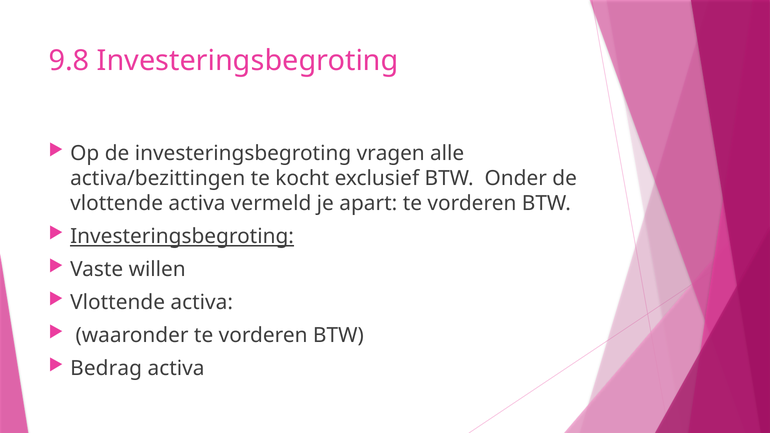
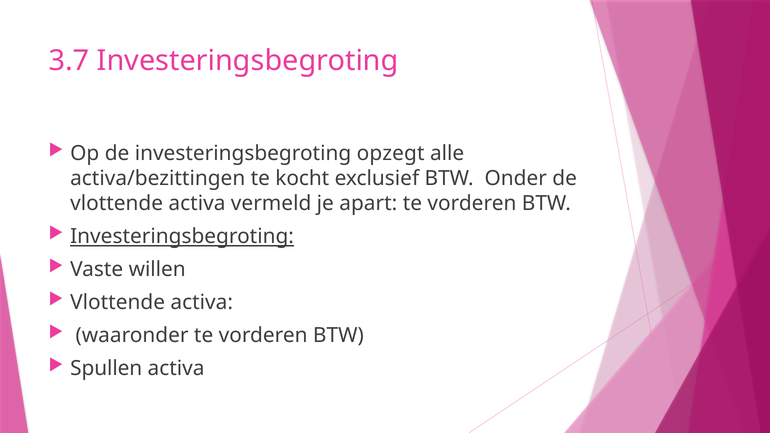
9.8: 9.8 -> 3.7
vragen: vragen -> opzegt
Bedrag: Bedrag -> Spullen
